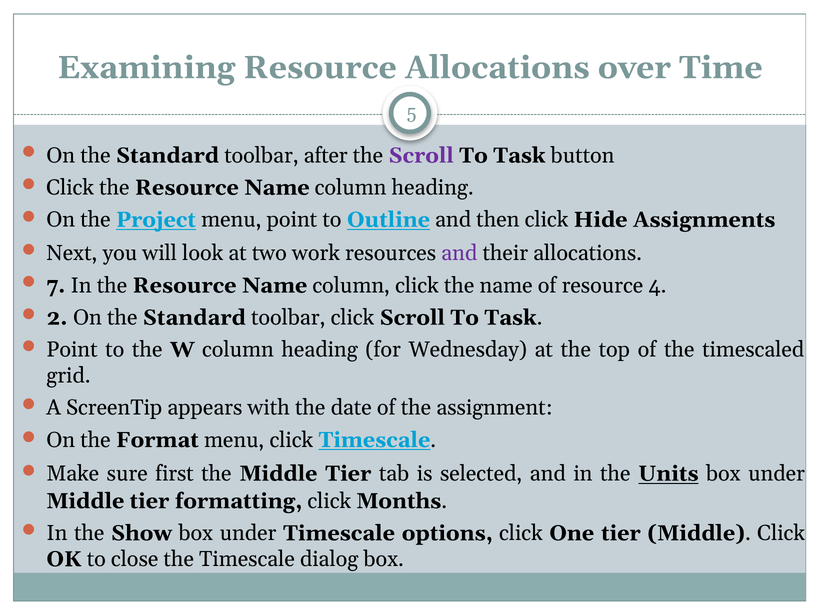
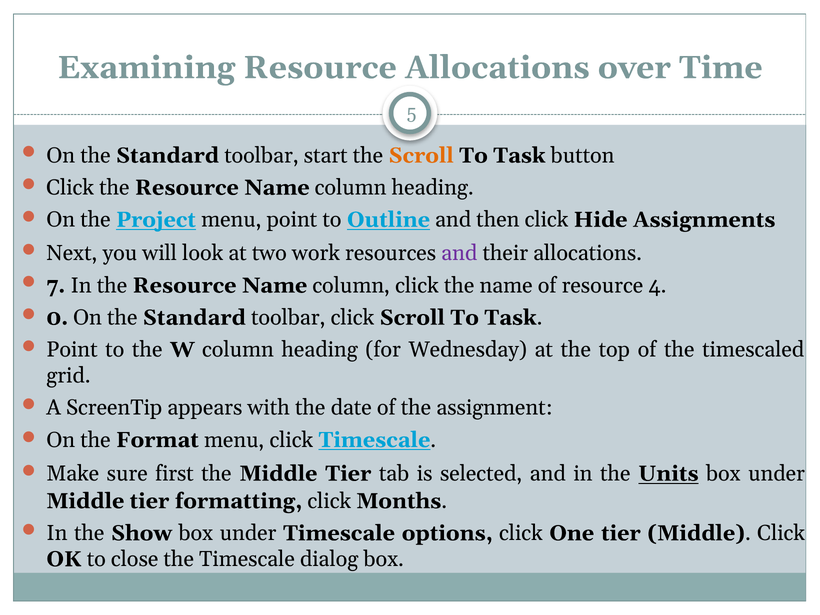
after: after -> start
Scroll at (421, 155) colour: purple -> orange
2: 2 -> 0
